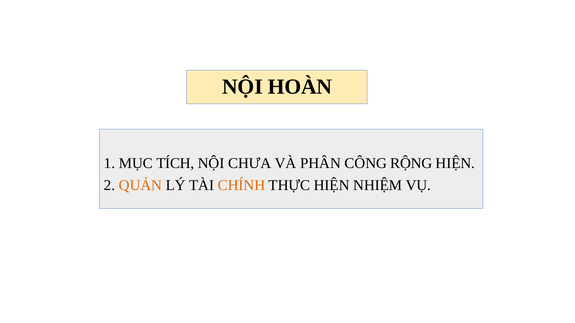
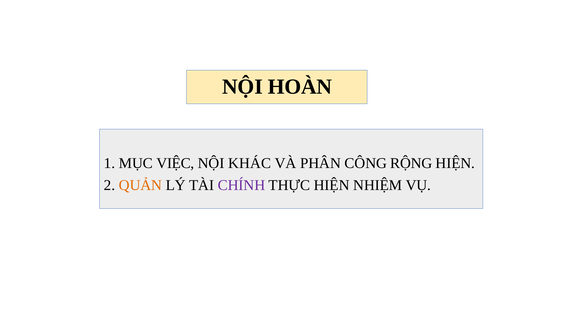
TÍCH: TÍCH -> VIỆC
CHƯA: CHƯA -> KHÁC
CHÍNH colour: orange -> purple
